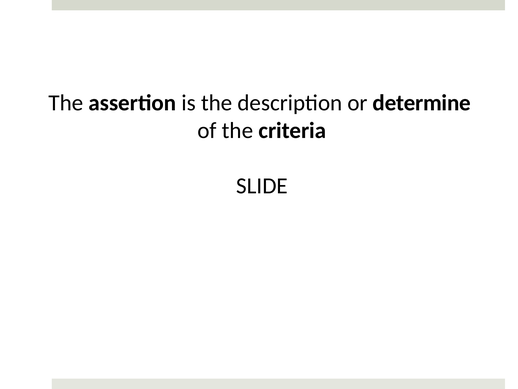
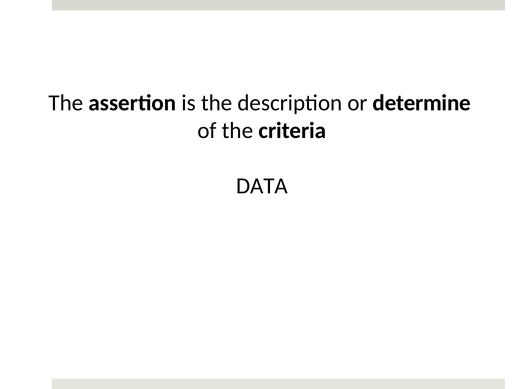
SLIDE: SLIDE -> DATA
